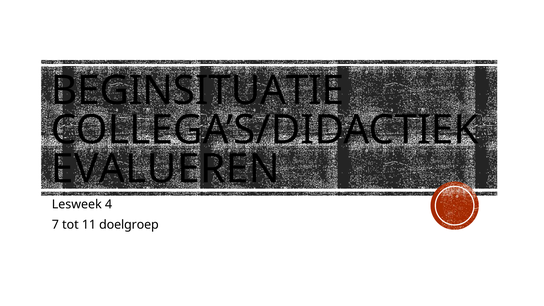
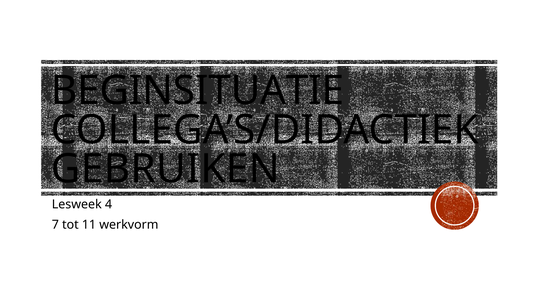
EVALUEREN: EVALUEREN -> GEBRUIKEN
doelgroep: doelgroep -> werkvorm
